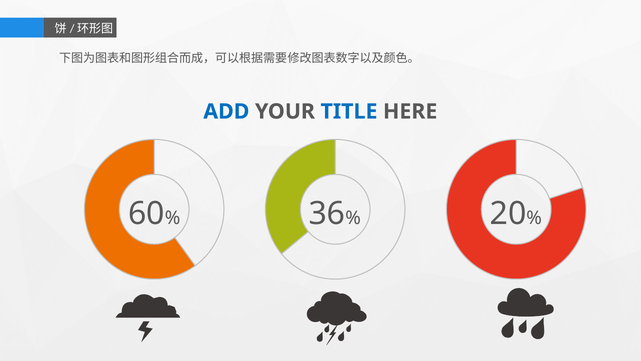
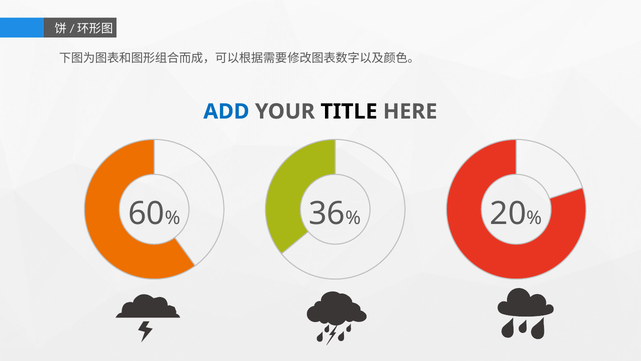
TITLE colour: blue -> black
